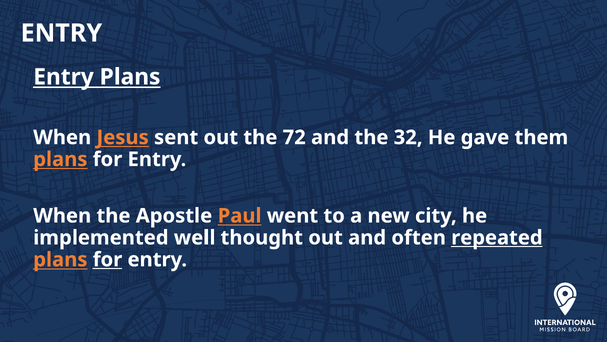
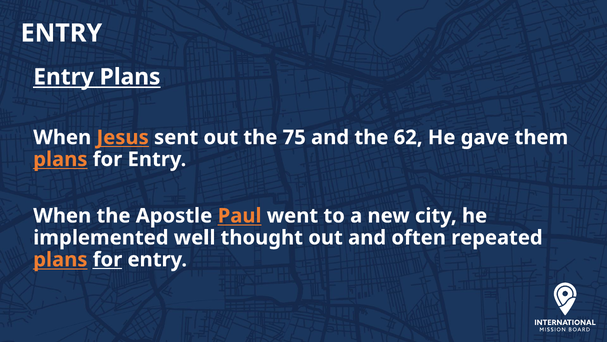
72: 72 -> 75
32: 32 -> 62
repeated underline: present -> none
